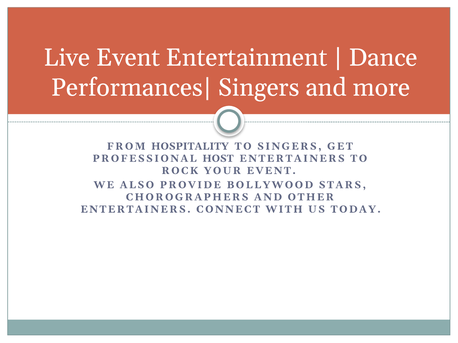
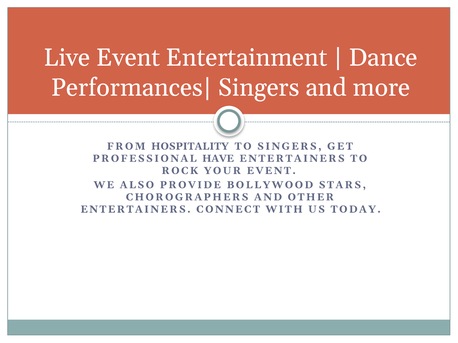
HOST: HOST -> HAVE
